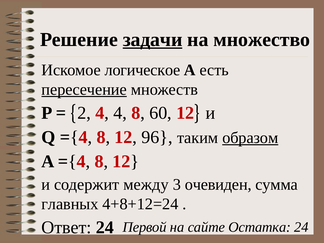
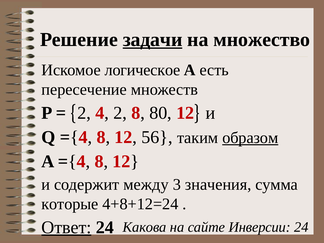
пересечение underline: present -> none
4 4: 4 -> 2
60: 60 -> 80
96: 96 -> 56
очевиден: очевиден -> значения
главных: главных -> которые
Ответ underline: none -> present
Первой: Первой -> Какова
Остатка: Остатка -> Инверсии
